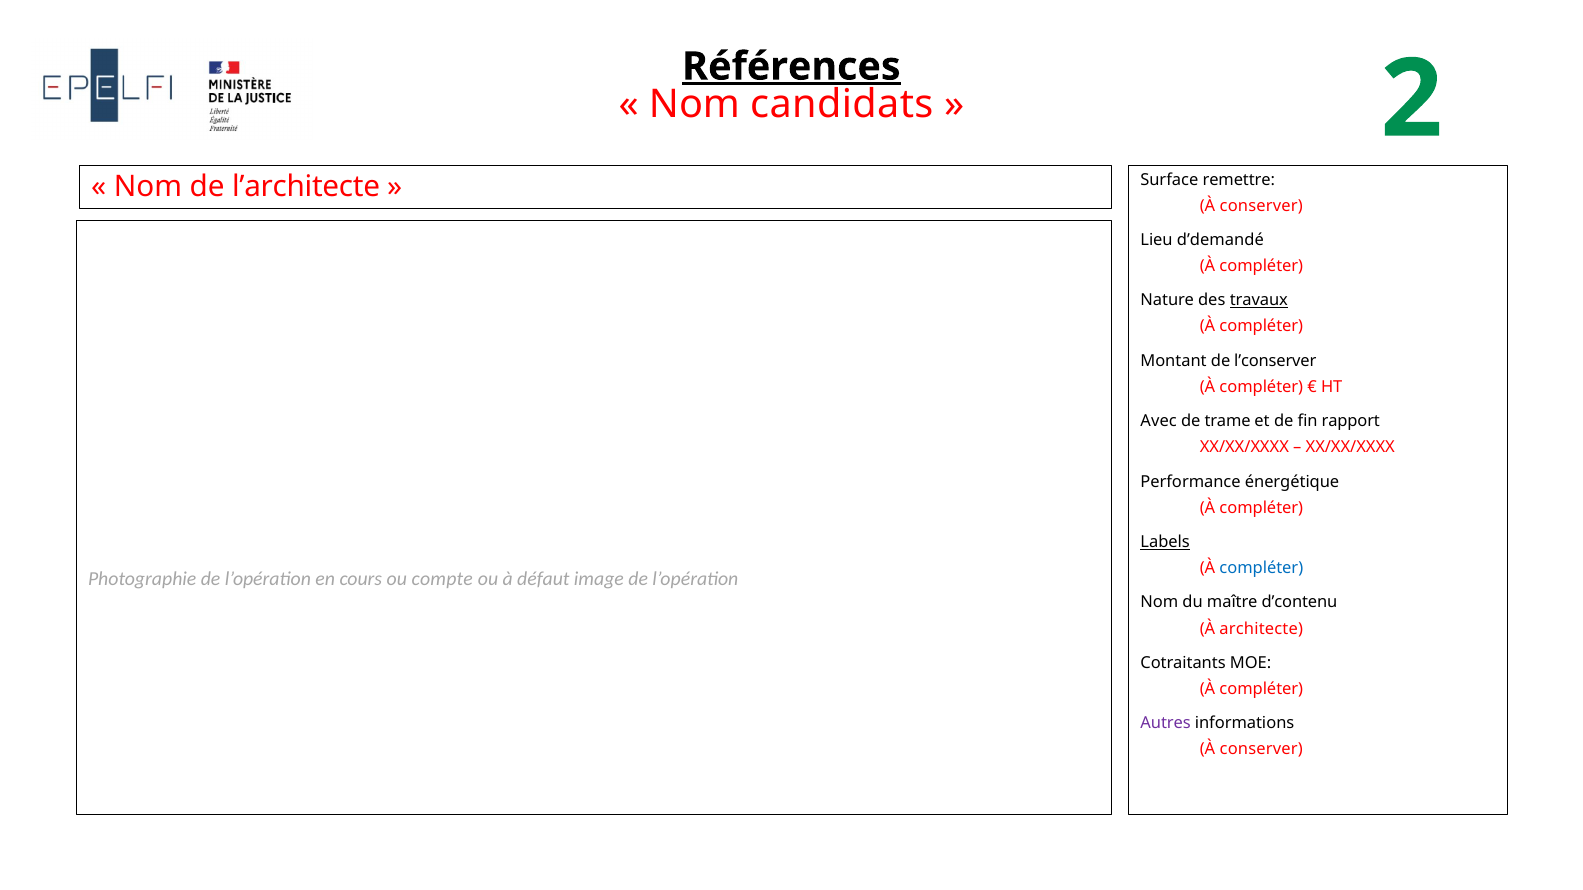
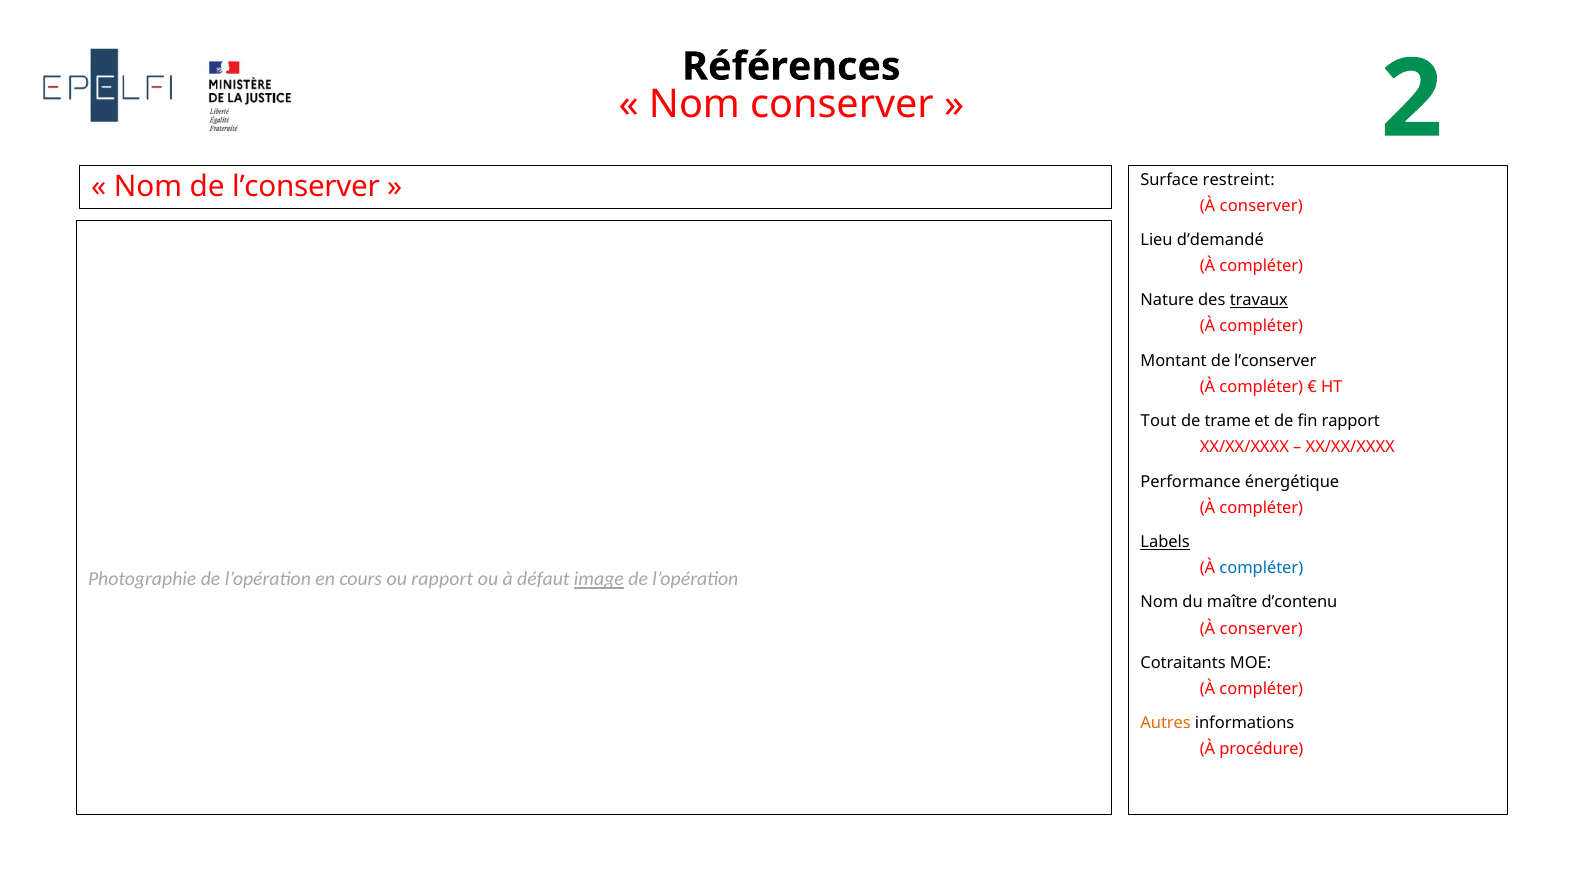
Références underline: present -> none
Nom candidats: candidats -> conserver
remettre: remettre -> restreint
Nom de l’architecte: l’architecte -> l’conserver
Avec: Avec -> Tout
ou compte: compte -> rapport
image underline: none -> present
architecte at (1261, 629): architecte -> conserver
Autres colour: purple -> orange
conserver at (1261, 750): conserver -> procédure
